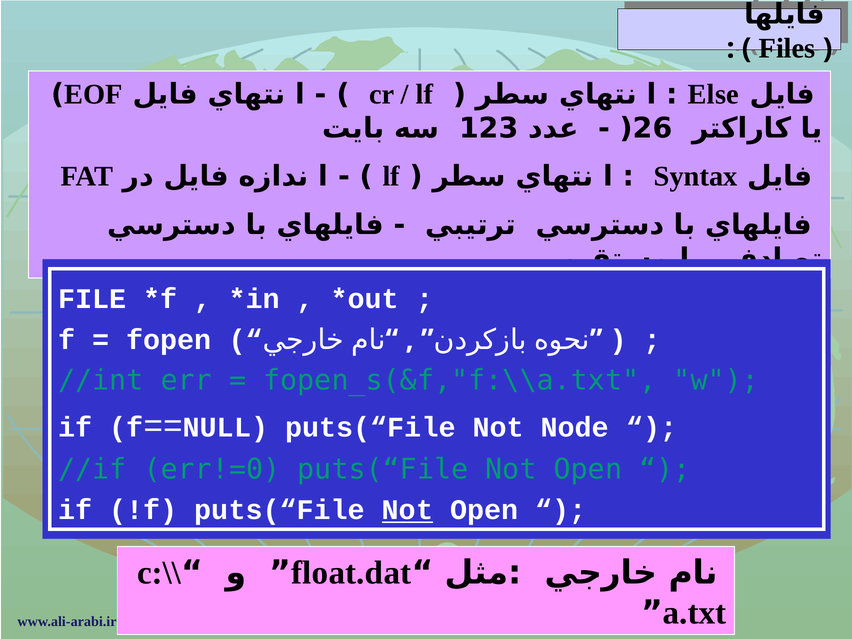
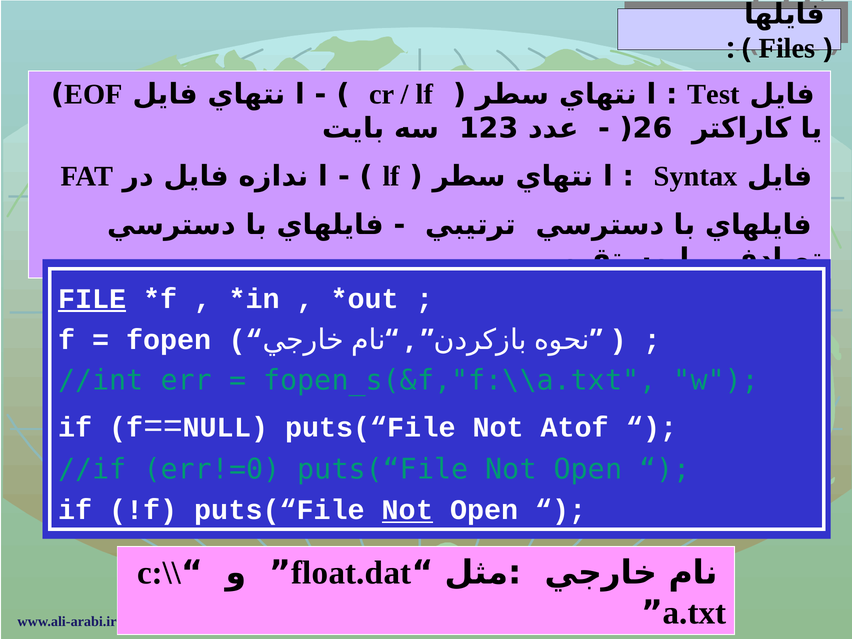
Else: Else -> Test
FILE underline: none -> present
Node: Node -> Atof
